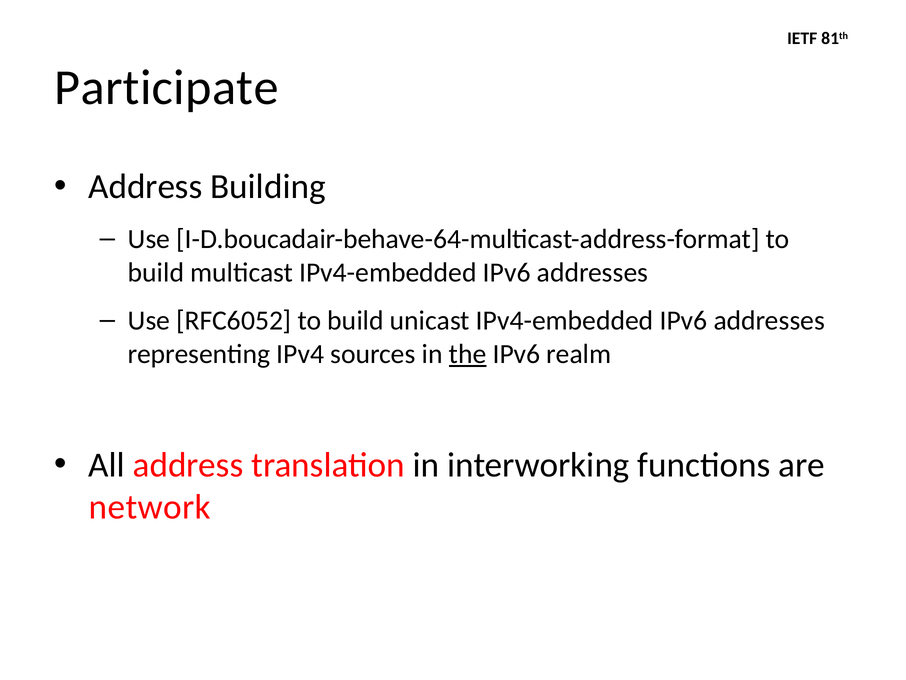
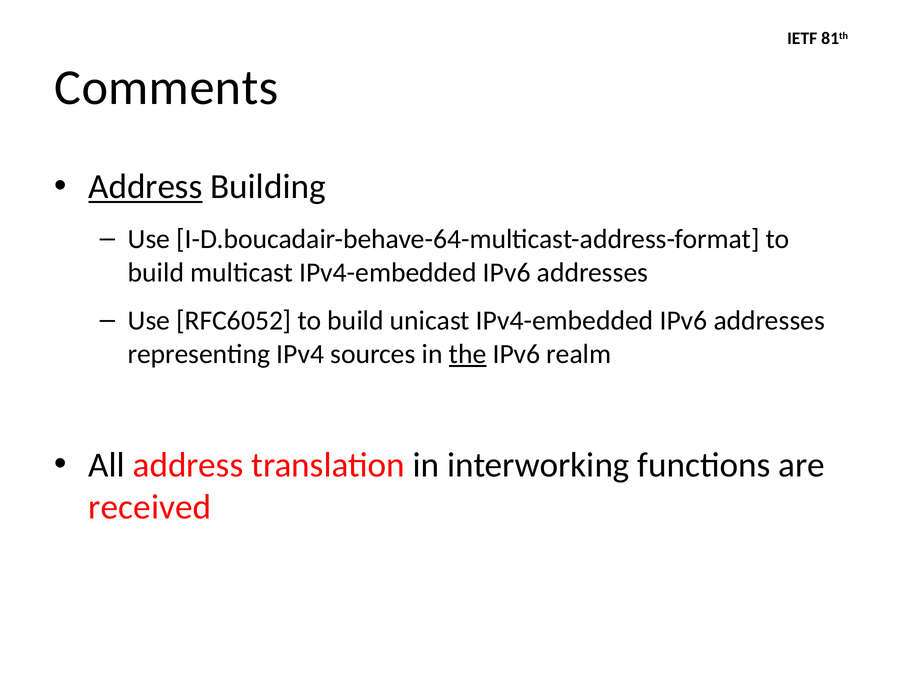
Participate: Participate -> Comments
Address at (145, 187) underline: none -> present
network: network -> received
